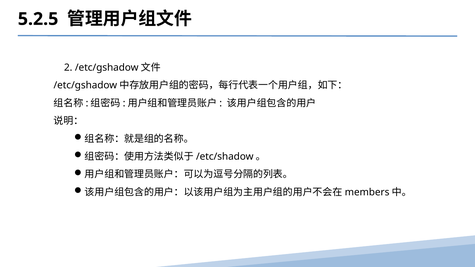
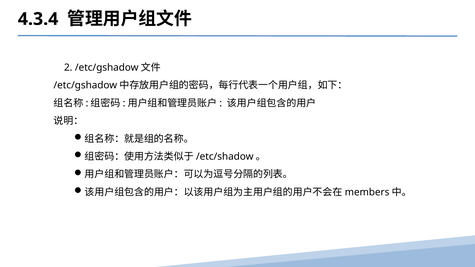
5.2.5: 5.2.5 -> 4.3.4
